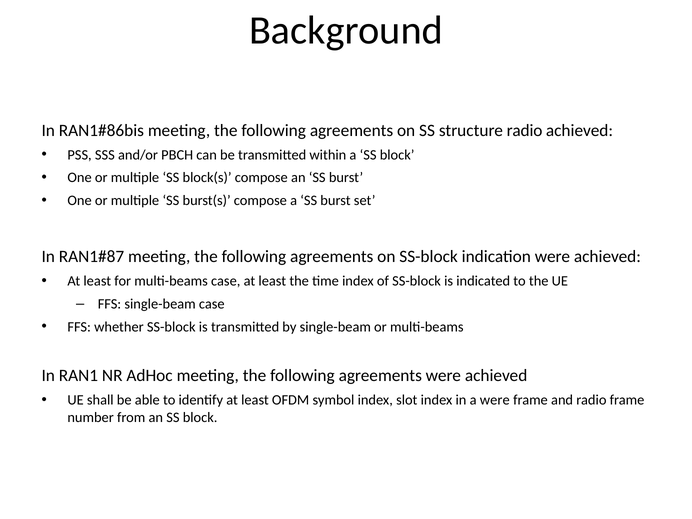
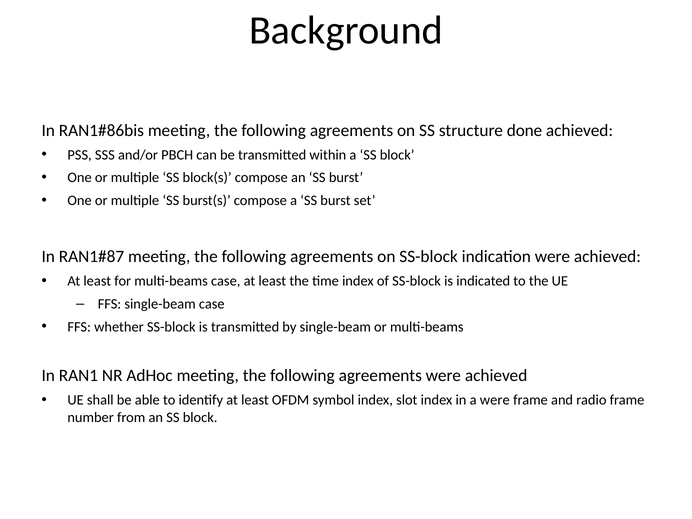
structure radio: radio -> done
